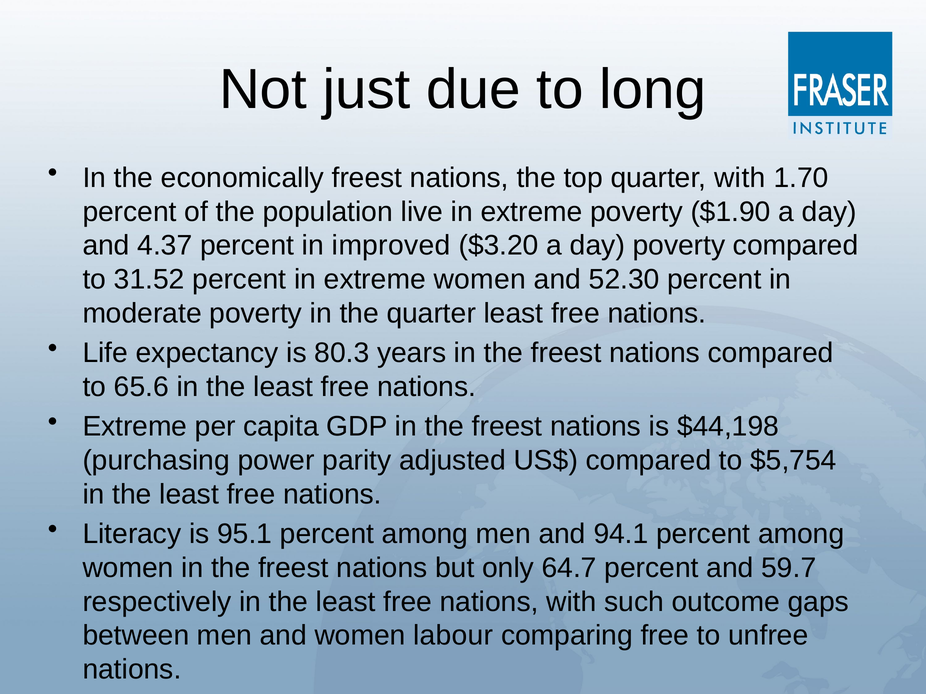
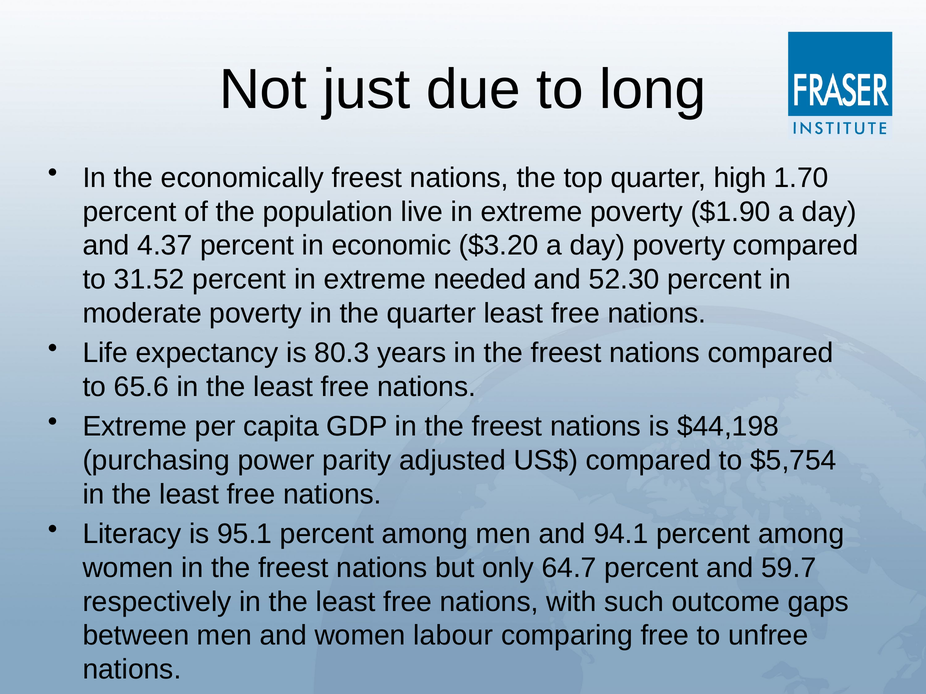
quarter with: with -> high
improved: improved -> economic
extreme women: women -> needed
